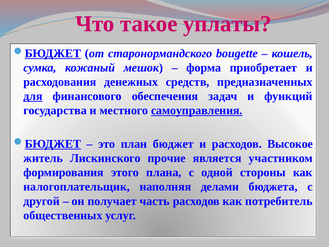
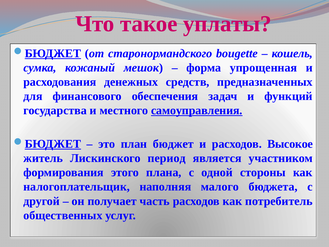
приобретает: приобретает -> упрощенная
для underline: present -> none
прочие: прочие -> период
делами: делами -> малого
